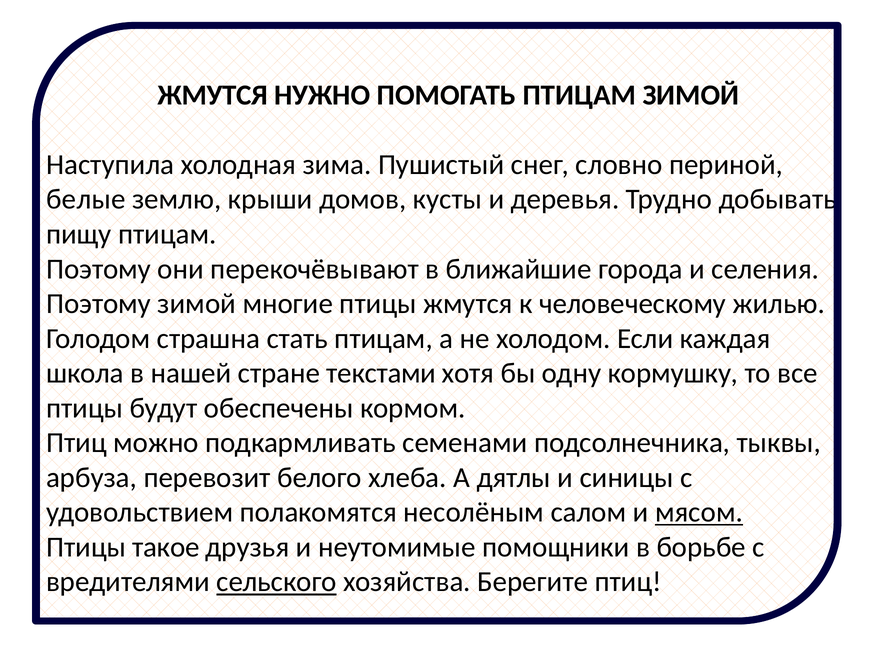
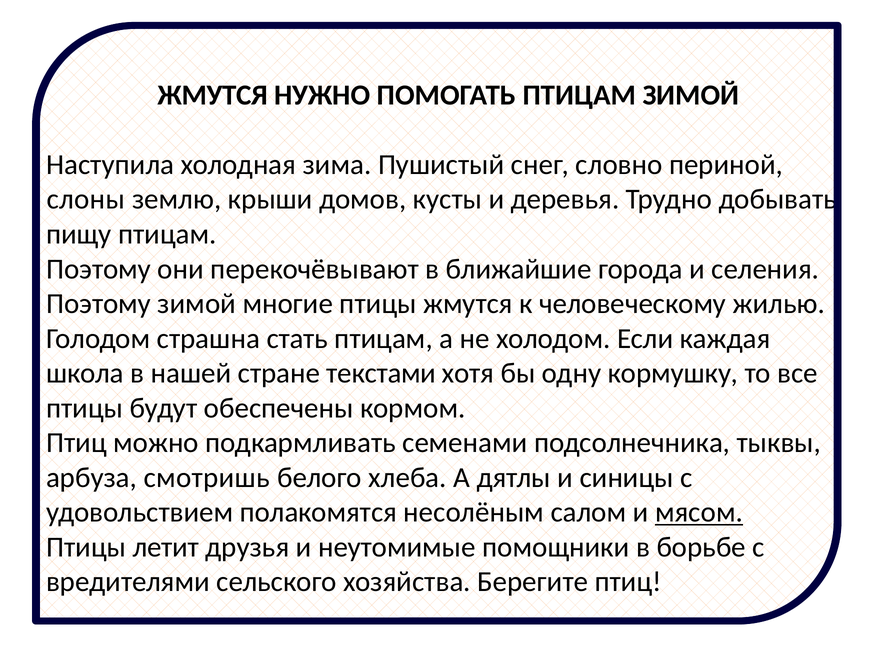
белые: белые -> слоны
перевозит: перевозит -> смотришь
такое: такое -> летит
сельского underline: present -> none
